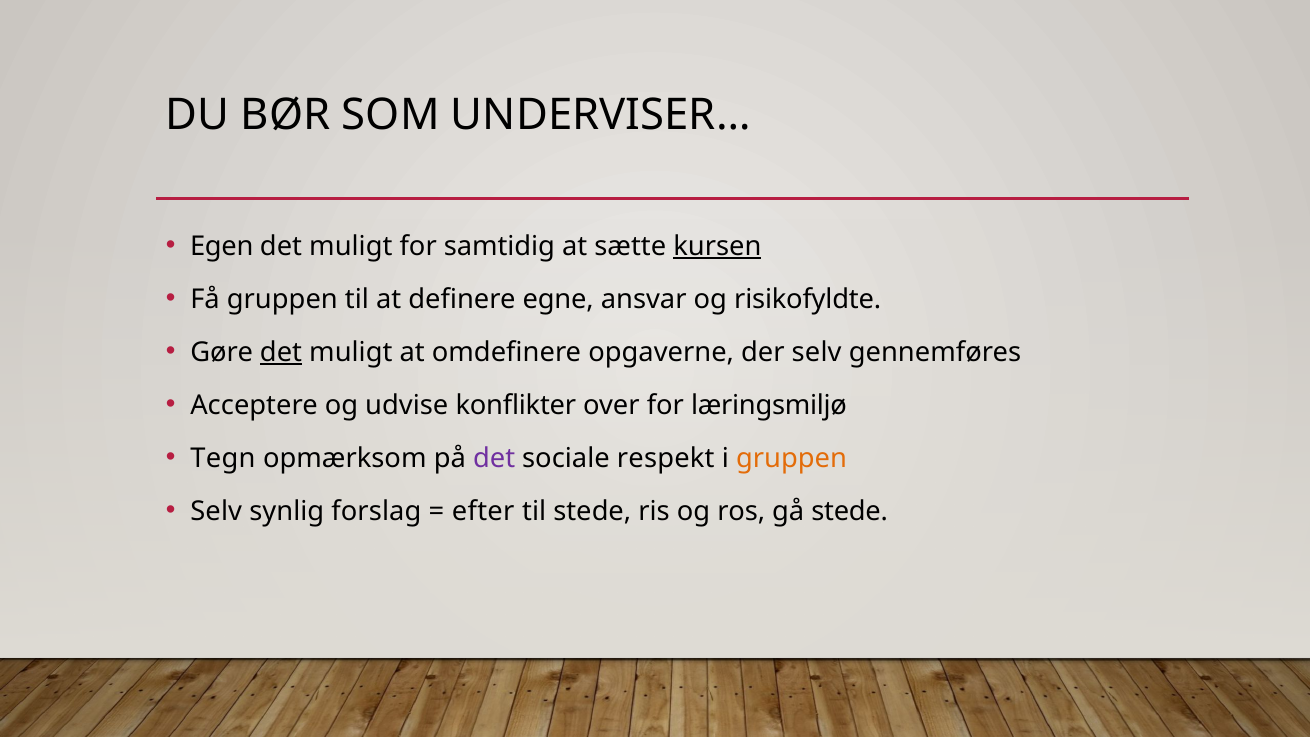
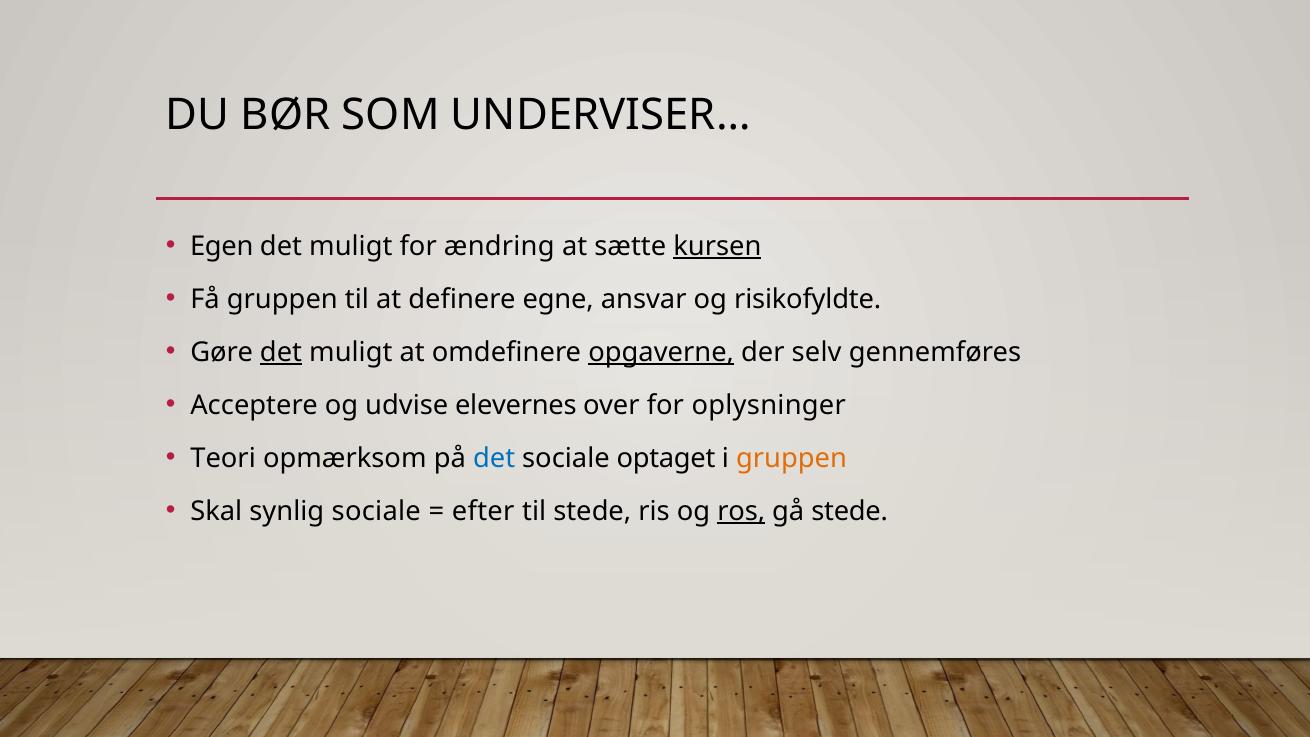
samtidig: samtidig -> ændring
opgaverne underline: none -> present
konflikter: konflikter -> elevernes
læringsmiljø: læringsmiljø -> oplysninger
Tegn: Tegn -> Teori
det at (494, 458) colour: purple -> blue
respekt: respekt -> optaget
Selv at (216, 511): Selv -> Skal
synlig forslag: forslag -> sociale
ros underline: none -> present
